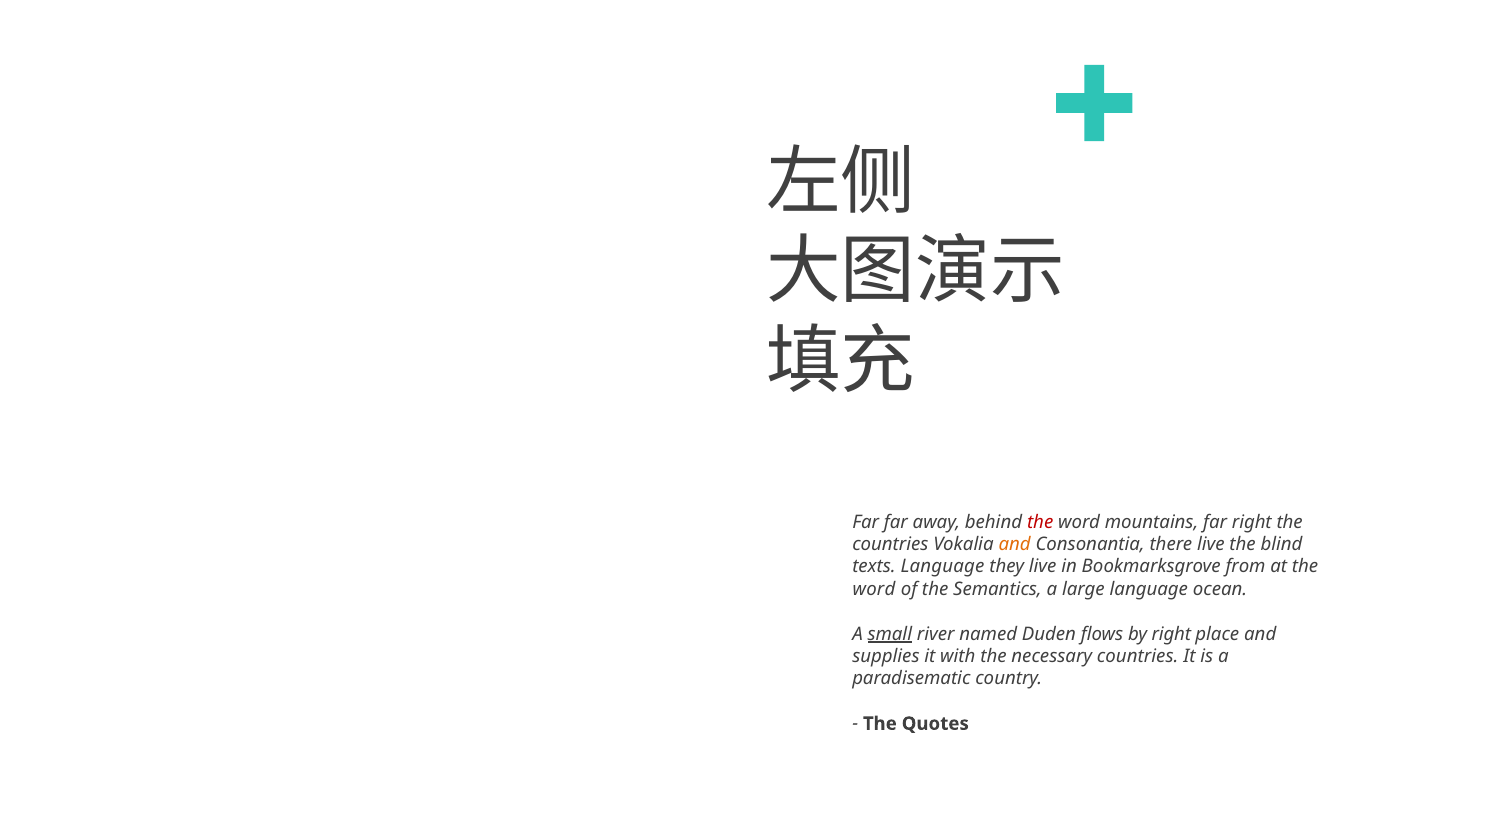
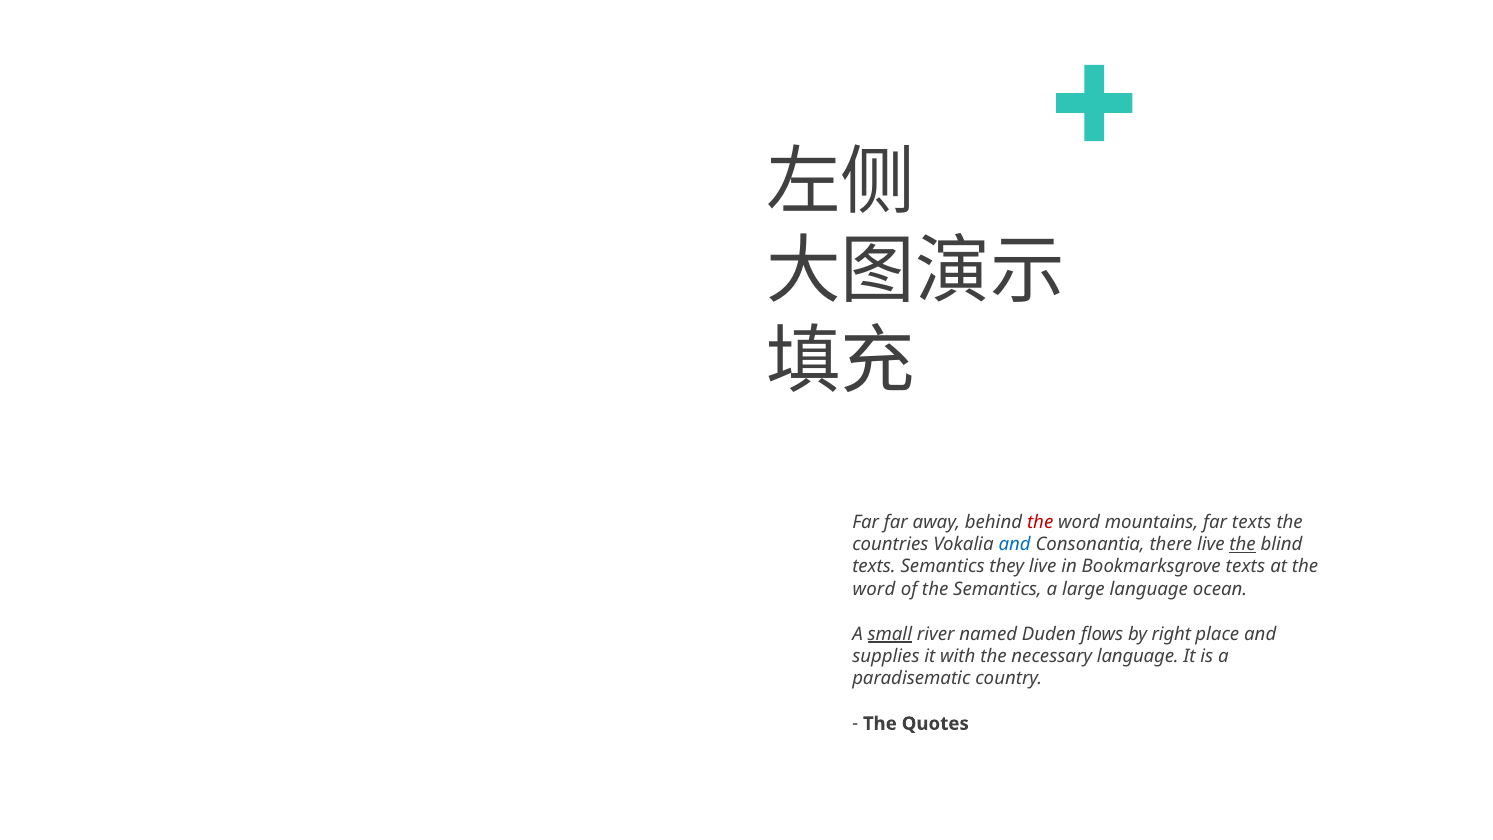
far right: right -> texts
and at (1015, 544) colour: orange -> blue
the at (1243, 544) underline: none -> present
texts Language: Language -> Semantics
Bookmarksgrove from: from -> texts
necessary countries: countries -> language
